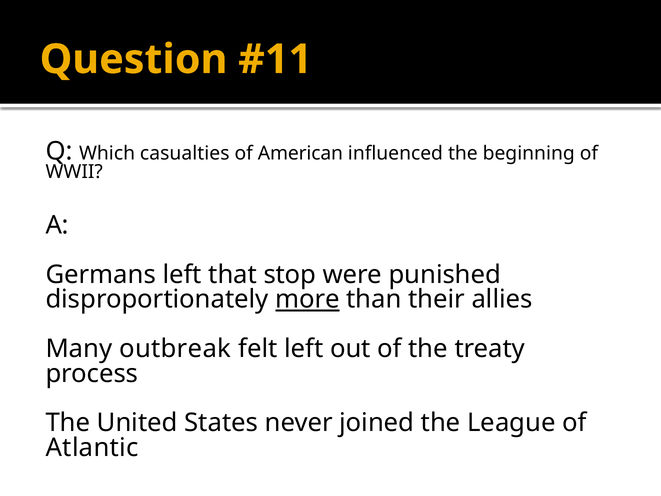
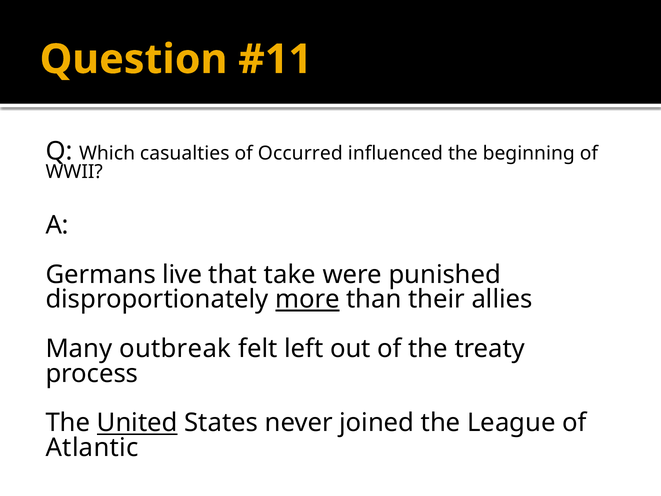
American: American -> Occurred
Germans left: left -> live
stop: stop -> take
United underline: none -> present
